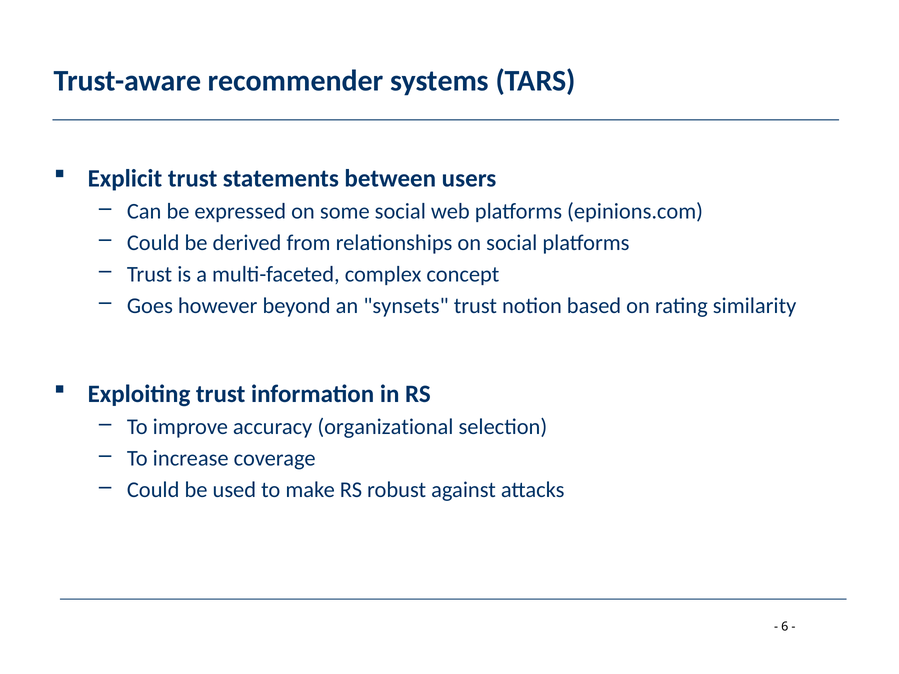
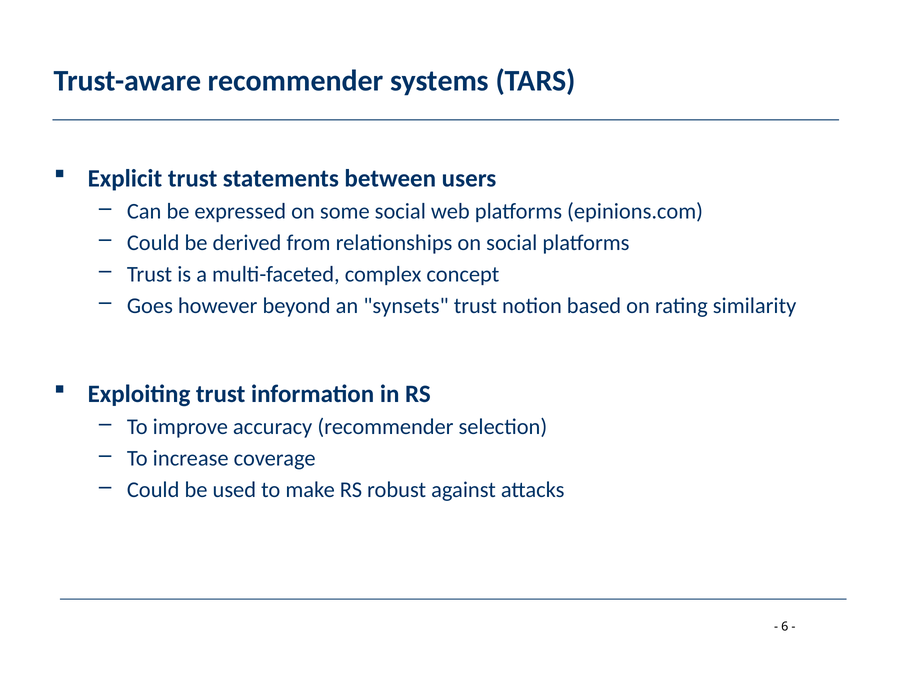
accuracy organizational: organizational -> recommender
